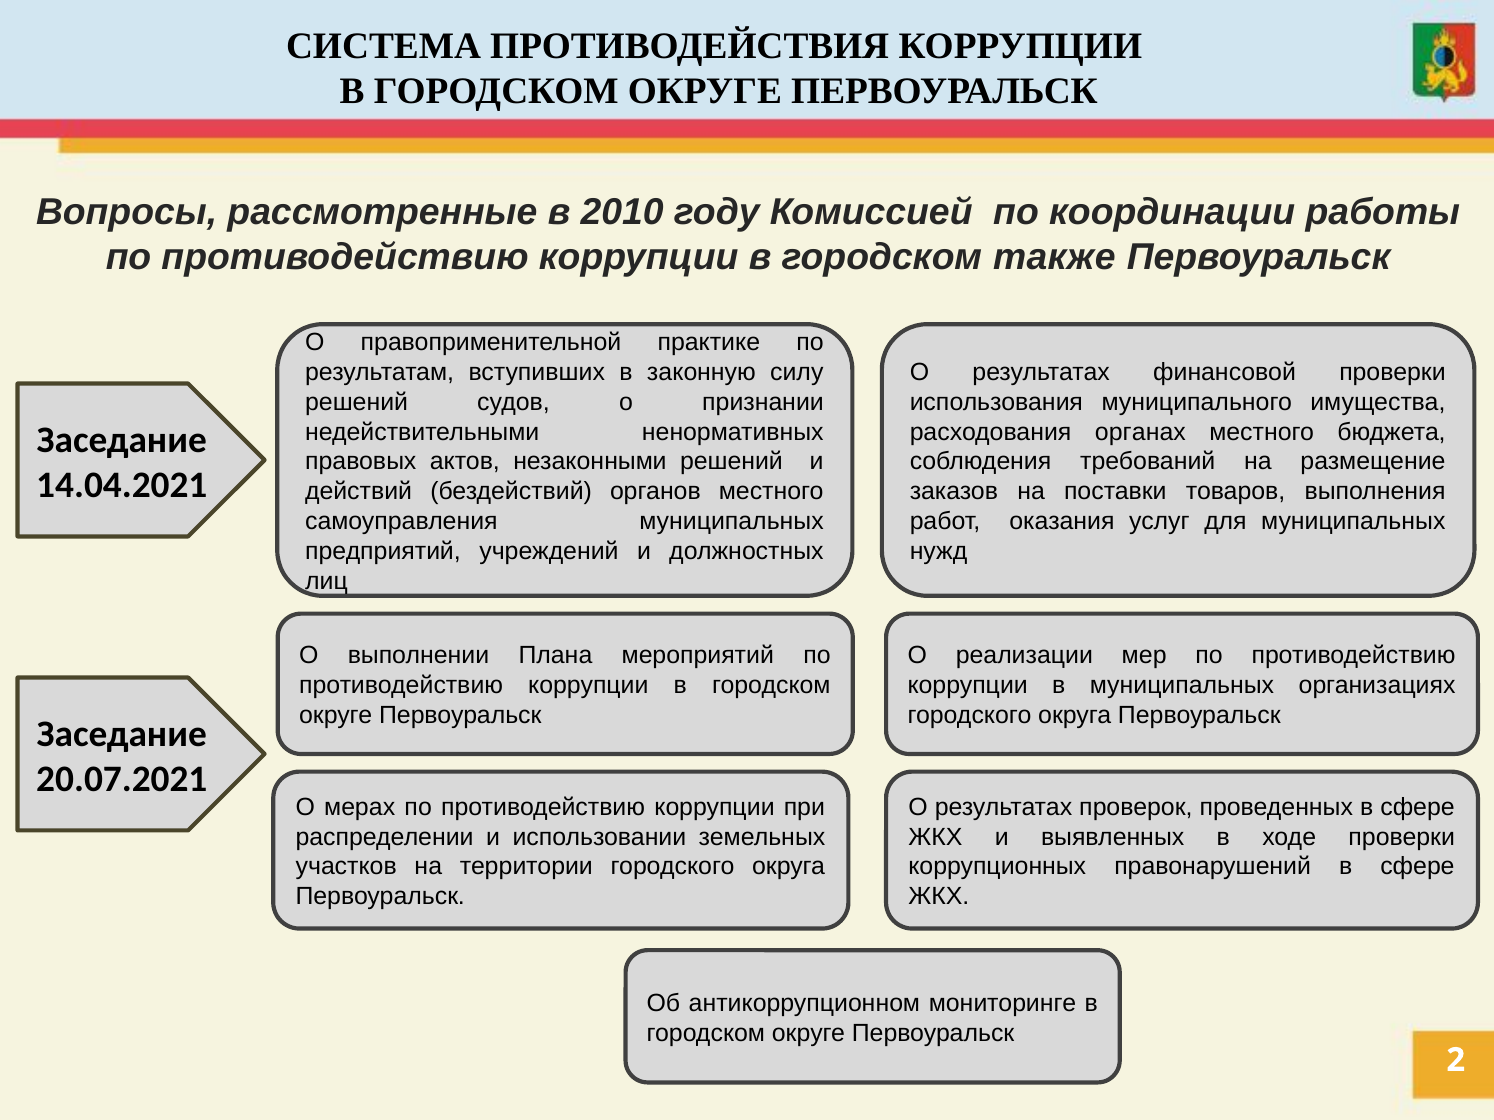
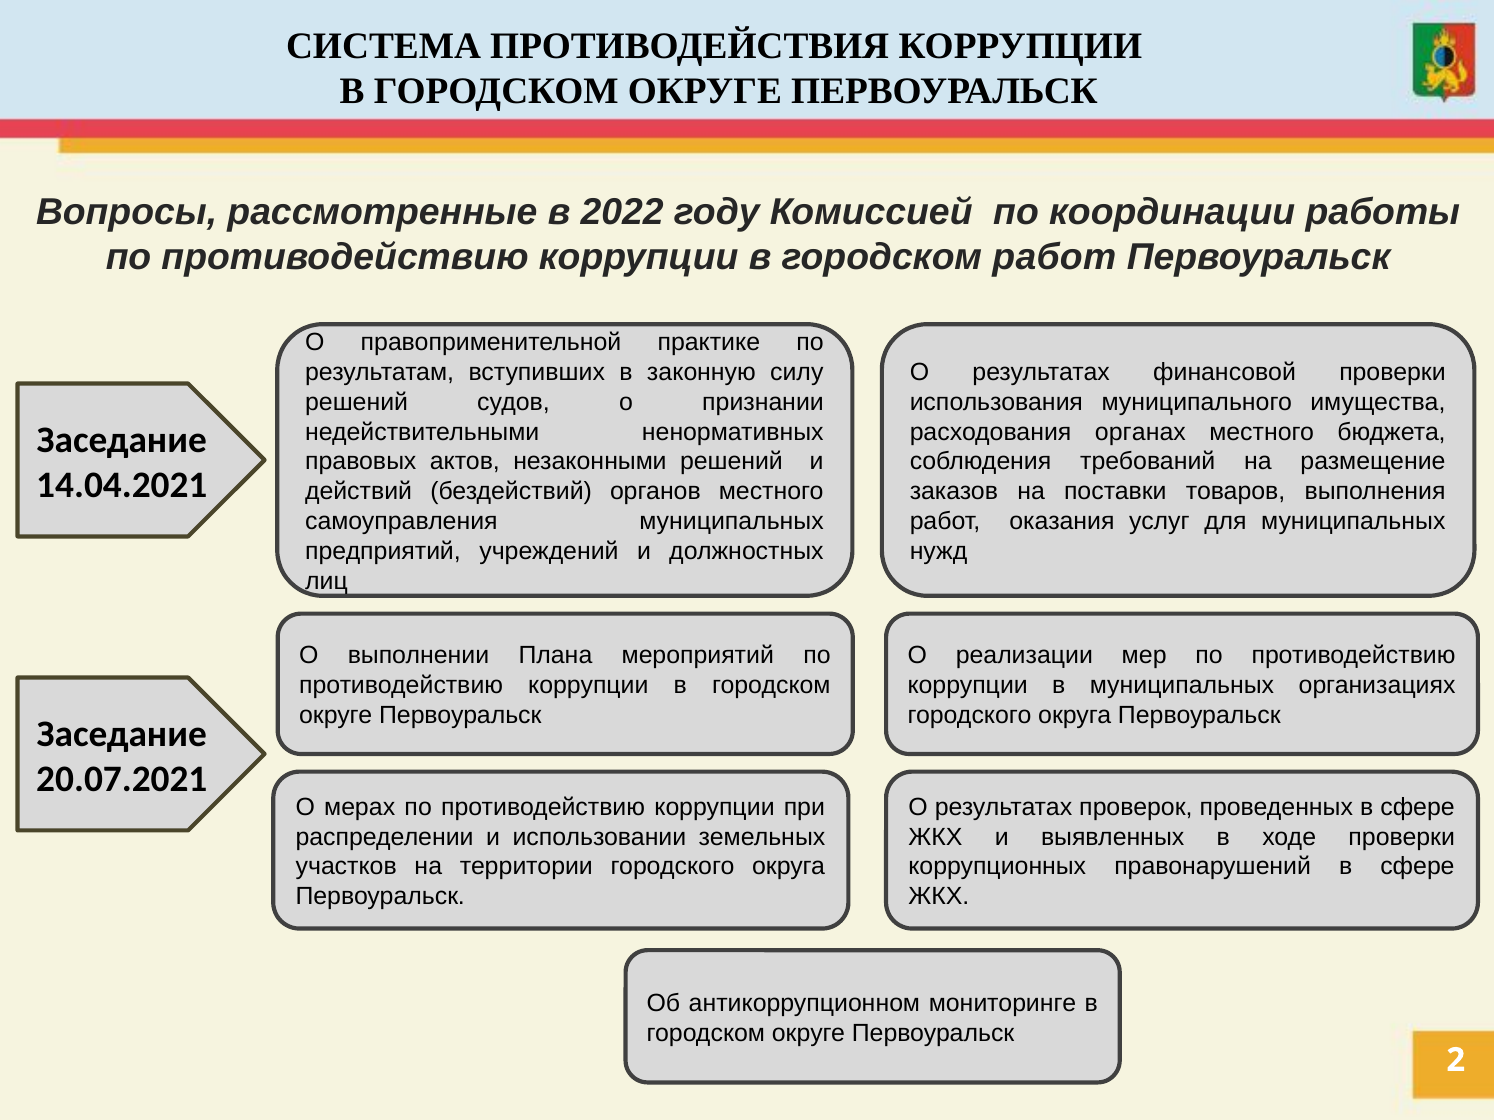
2010: 2010 -> 2022
городском также: также -> работ
